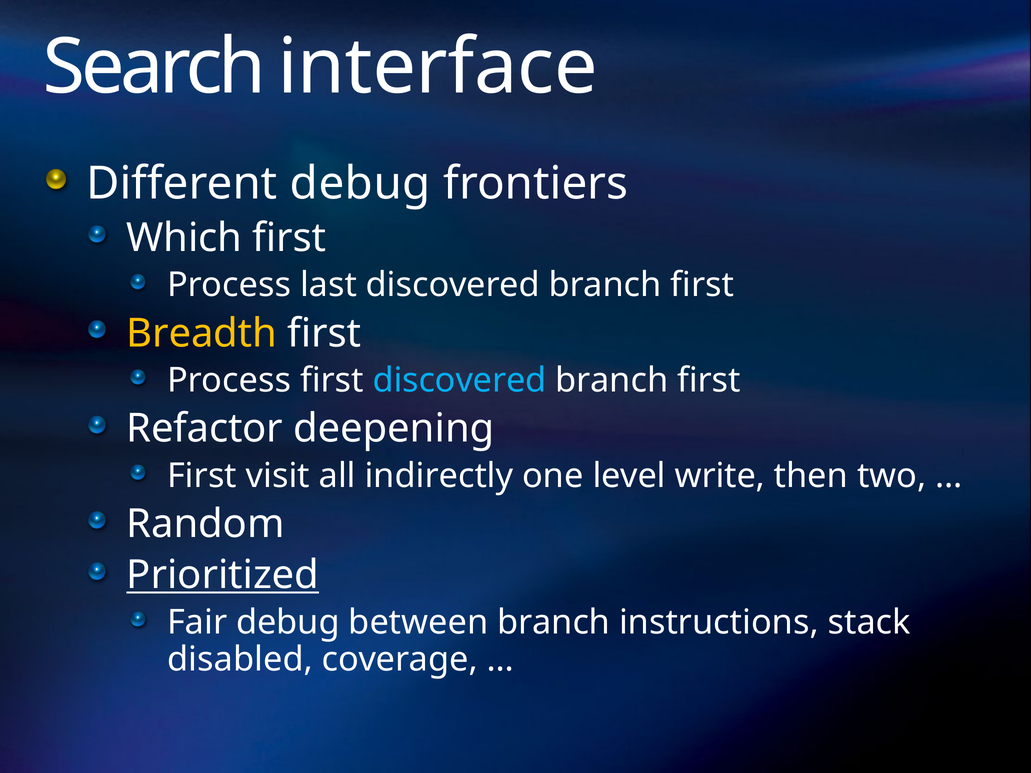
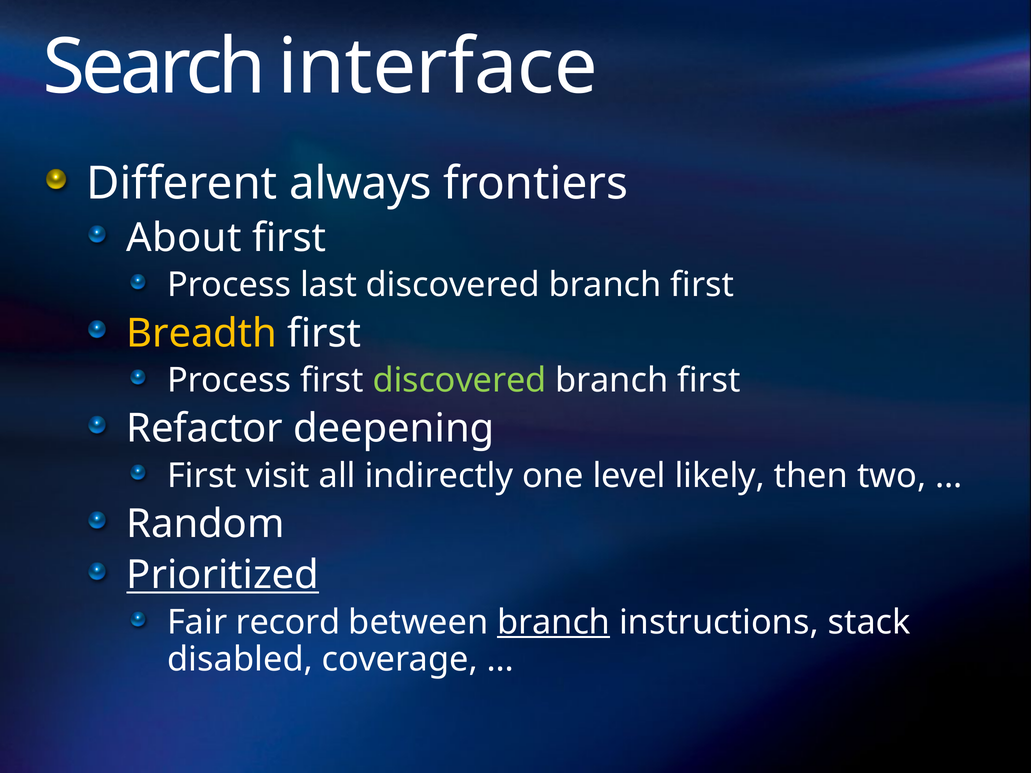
Different debug: debug -> always
Which: Which -> About
discovered at (460, 381) colour: light blue -> light green
write: write -> likely
Fair debug: debug -> record
branch at (554, 623) underline: none -> present
